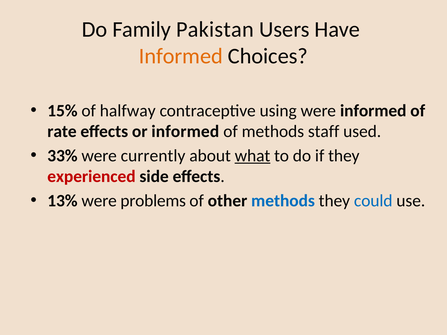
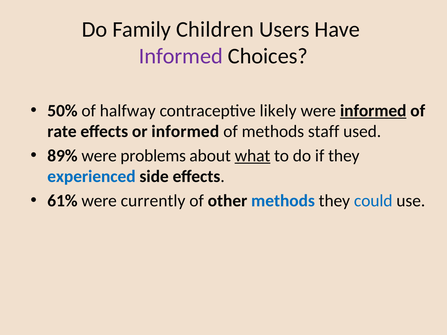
Pakistan: Pakistan -> Children
Informed at (181, 56) colour: orange -> purple
15%: 15% -> 50%
using: using -> likely
informed at (373, 111) underline: none -> present
33%: 33% -> 89%
currently: currently -> problems
experienced colour: red -> blue
13%: 13% -> 61%
problems: problems -> currently
